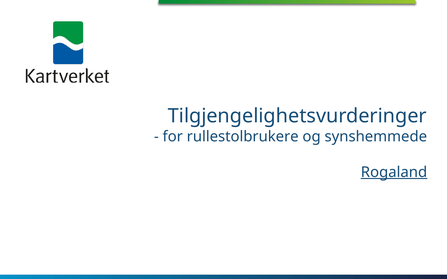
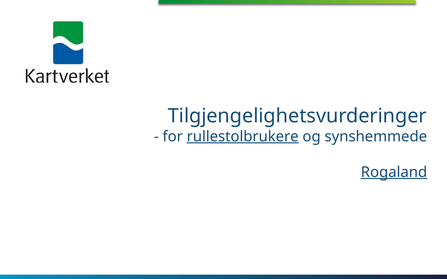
rullestolbrukere underline: none -> present
